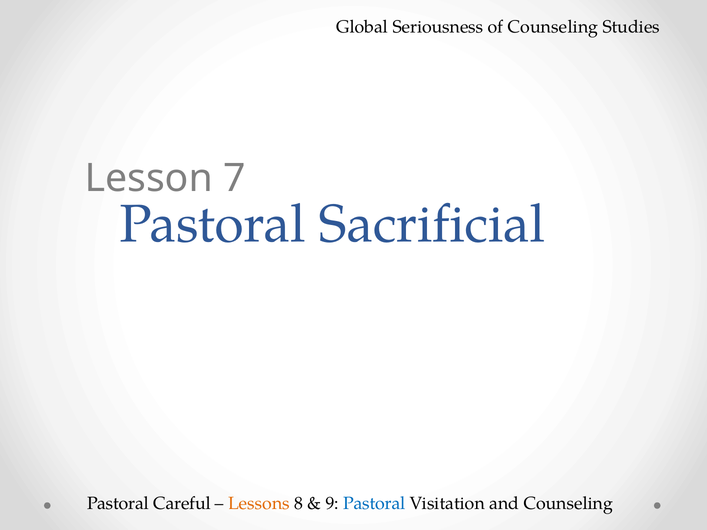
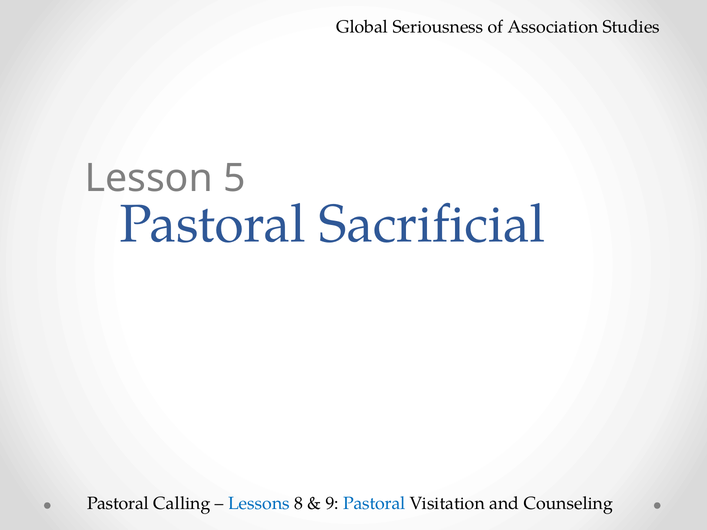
of Counseling: Counseling -> Association
7: 7 -> 5
Careful: Careful -> Calling
Lessons colour: orange -> blue
